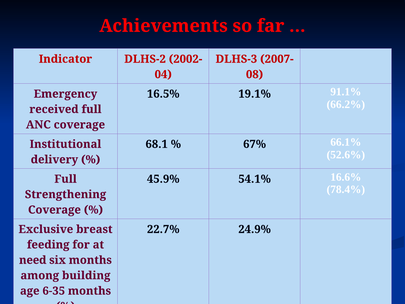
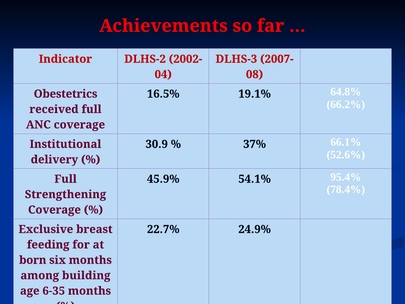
Emergency: Emergency -> Obestetrics
91.1%: 91.1% -> 64.8%
68.1: 68.1 -> 30.9
67%: 67% -> 37%
16.6%: 16.6% -> 95.4%
need at (33, 260): need -> born
